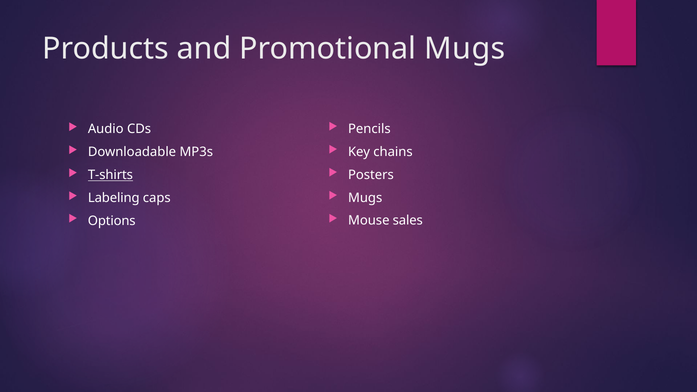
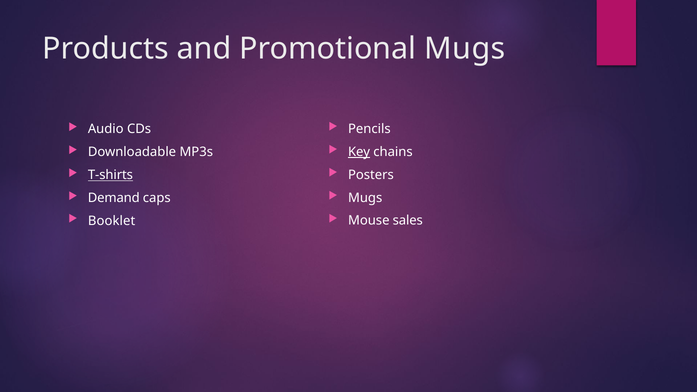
Key underline: none -> present
Labeling: Labeling -> Demand
Options: Options -> Booklet
